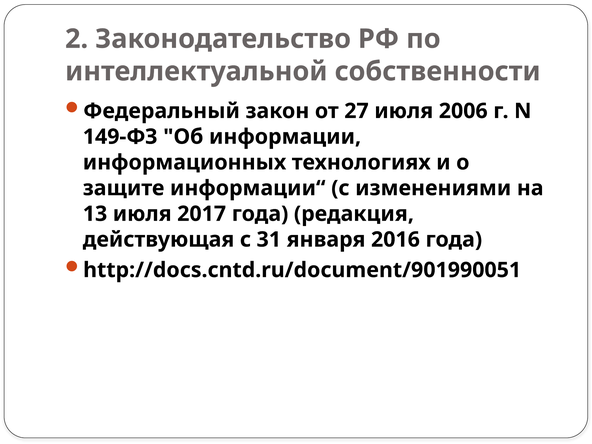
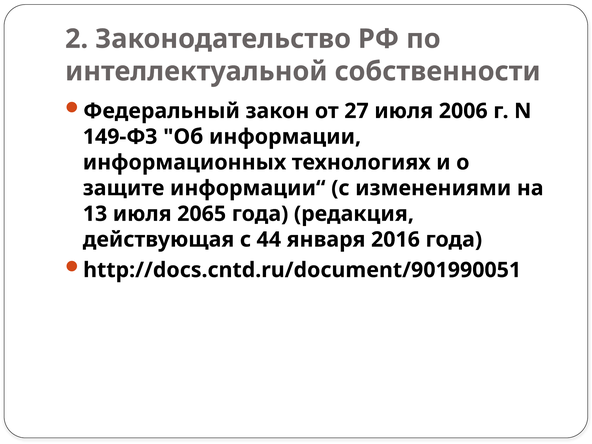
2017: 2017 -> 2065
31: 31 -> 44
